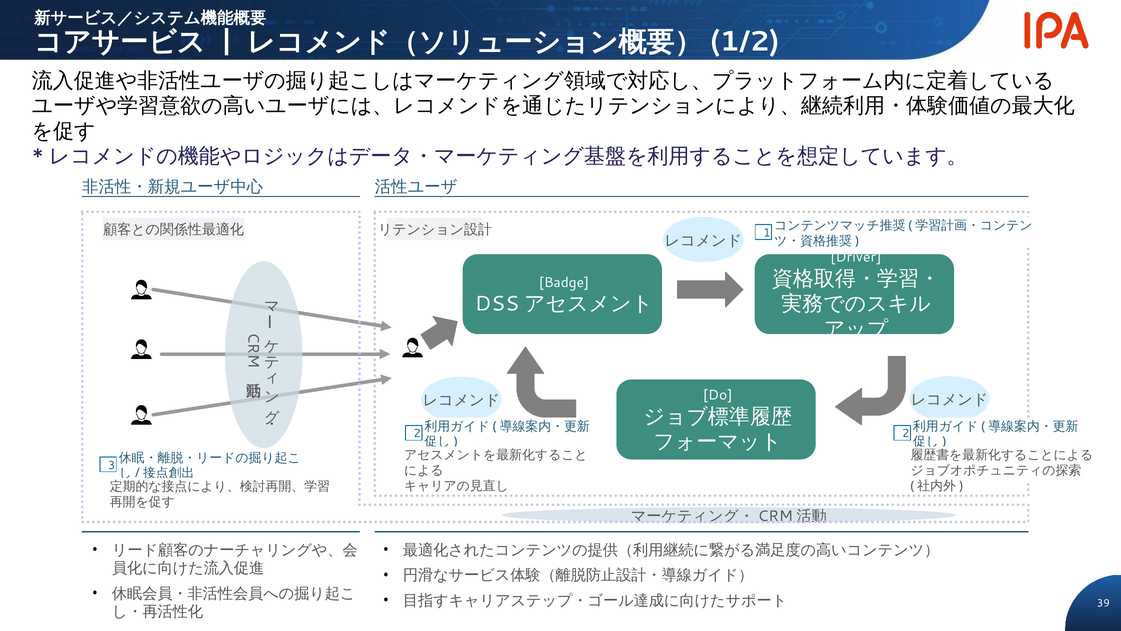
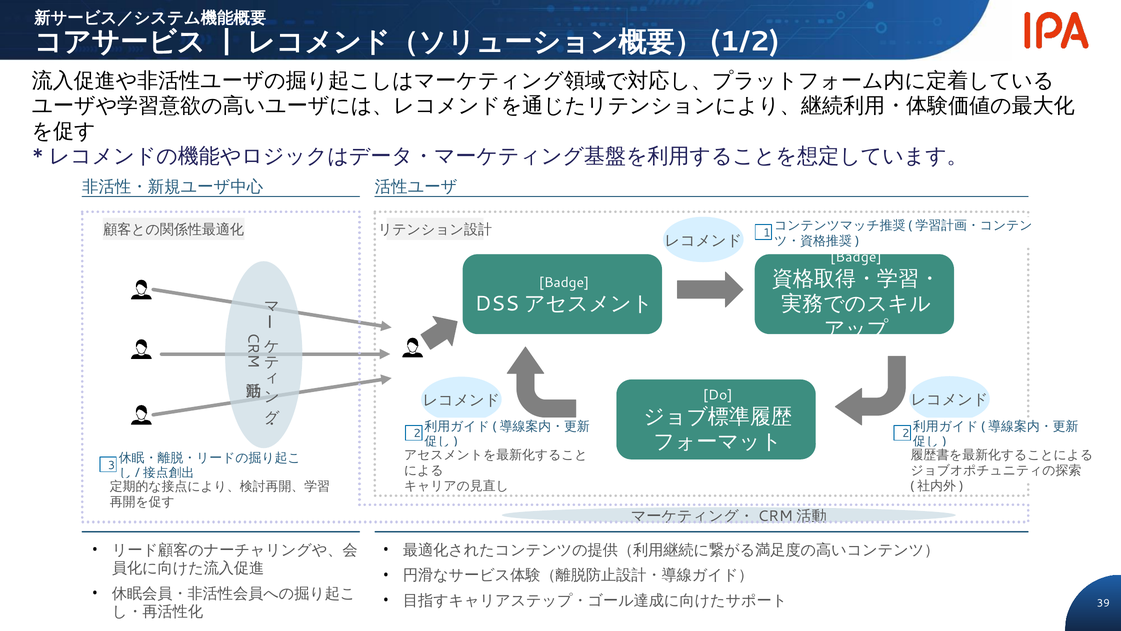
Driver at (856, 257): Driver -> Badge
